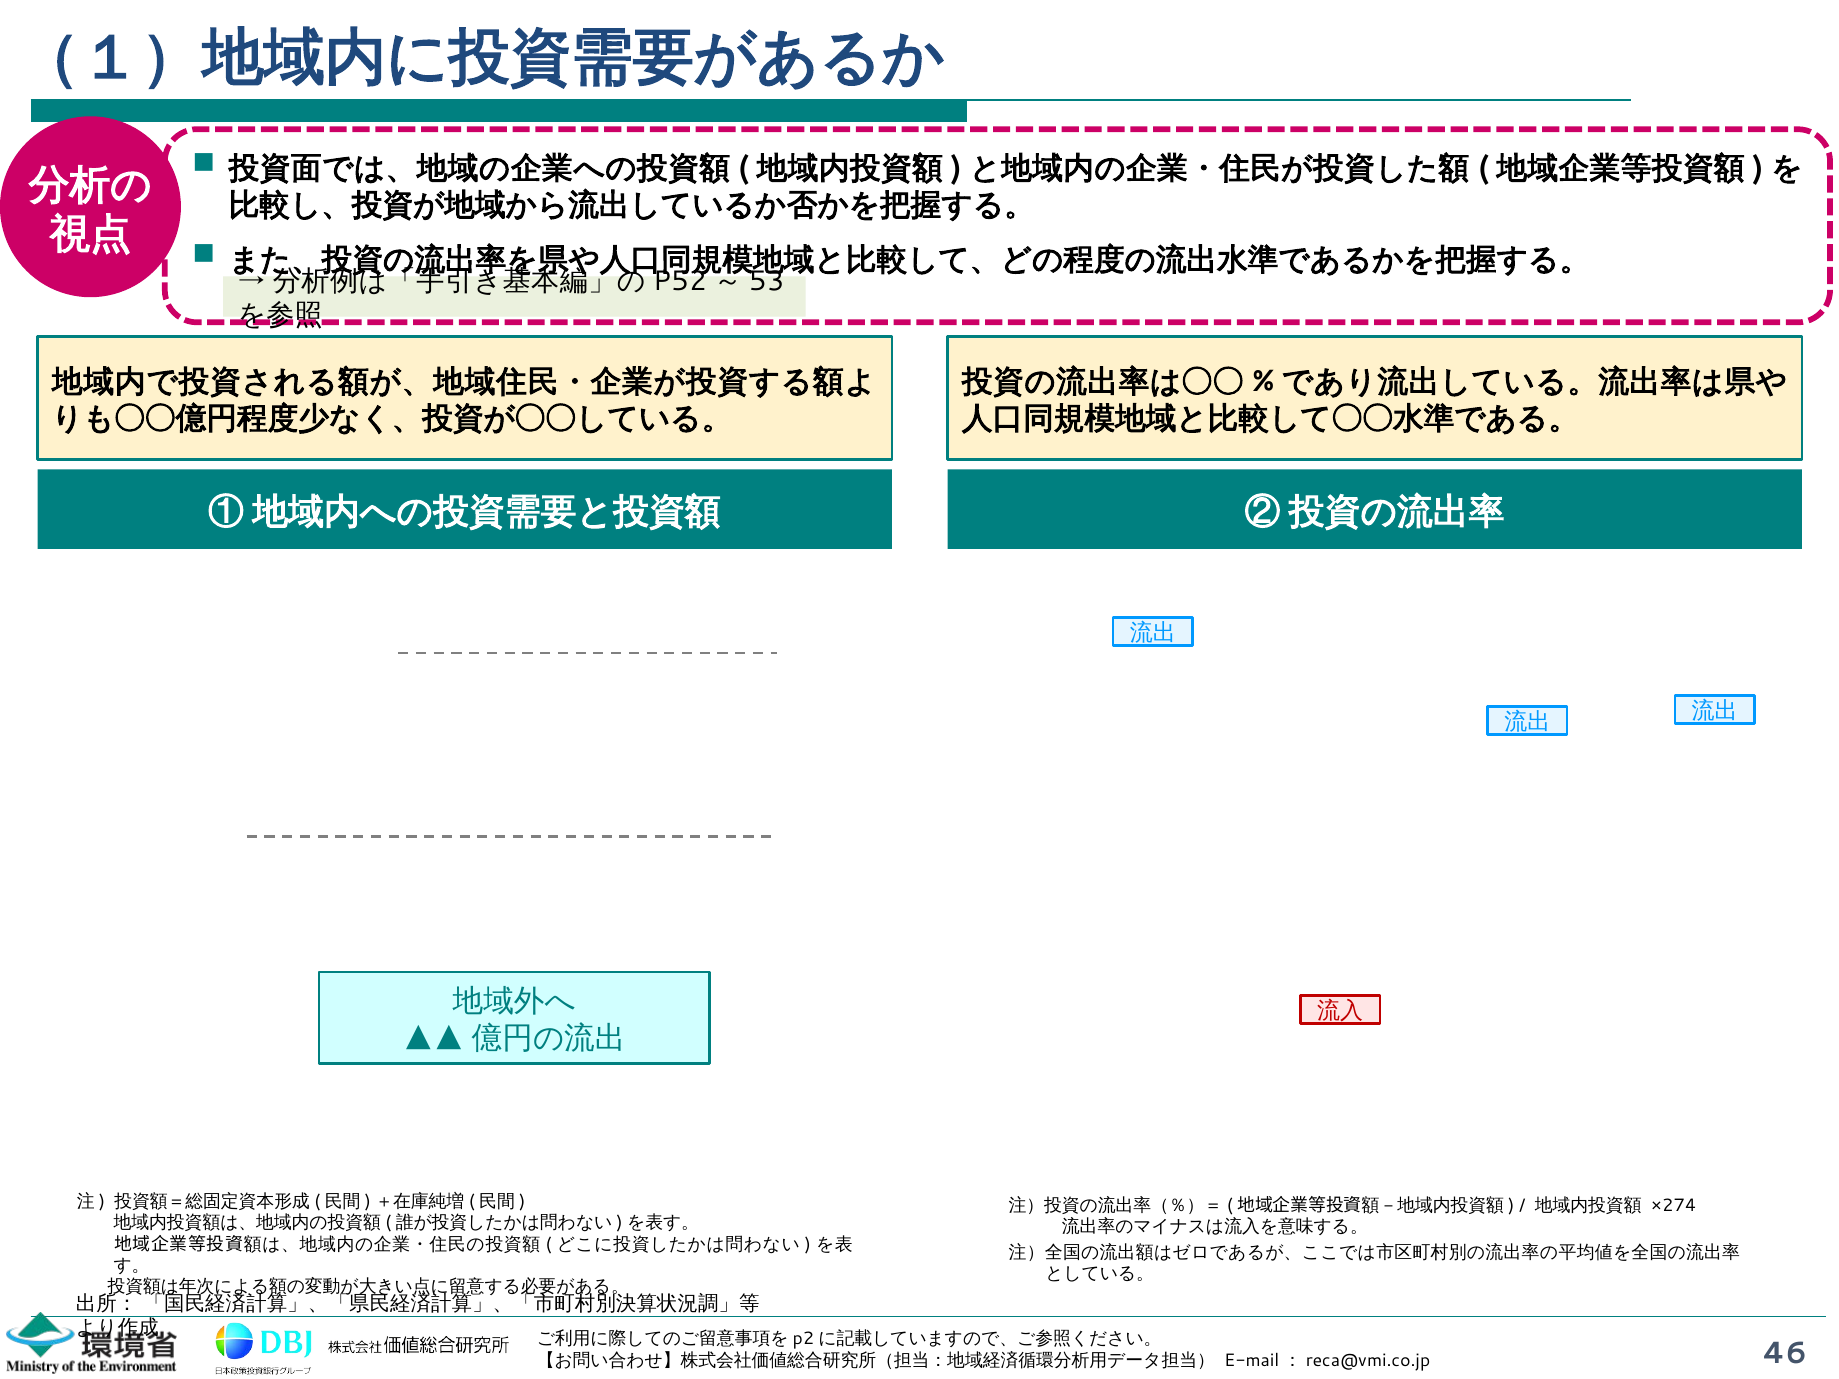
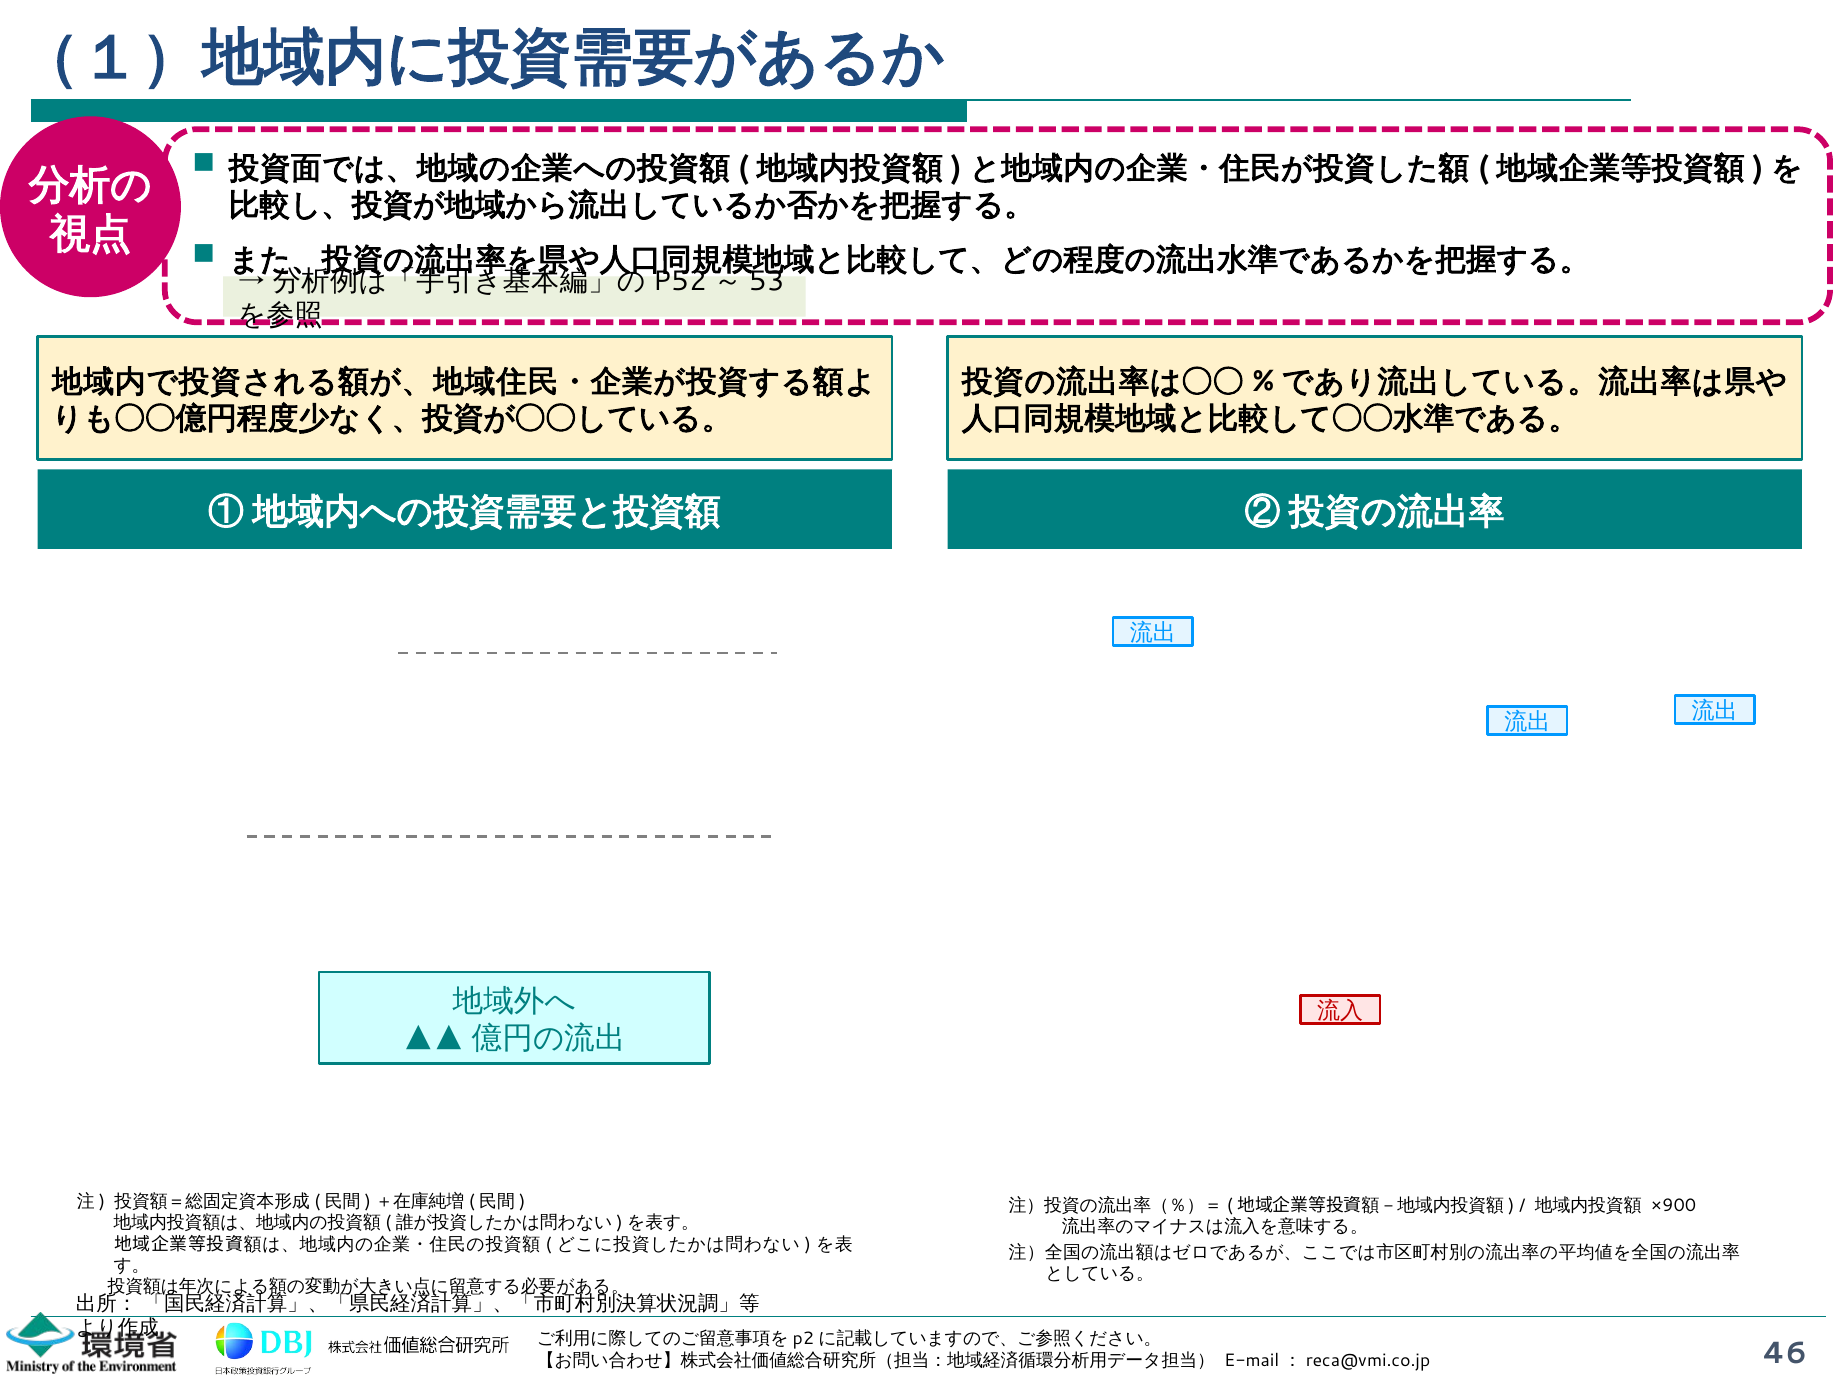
×274: ×274 -> ×900
